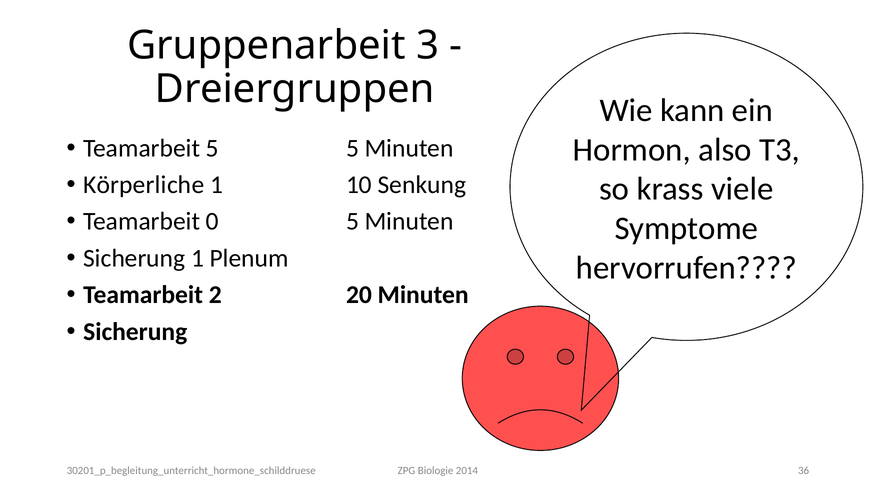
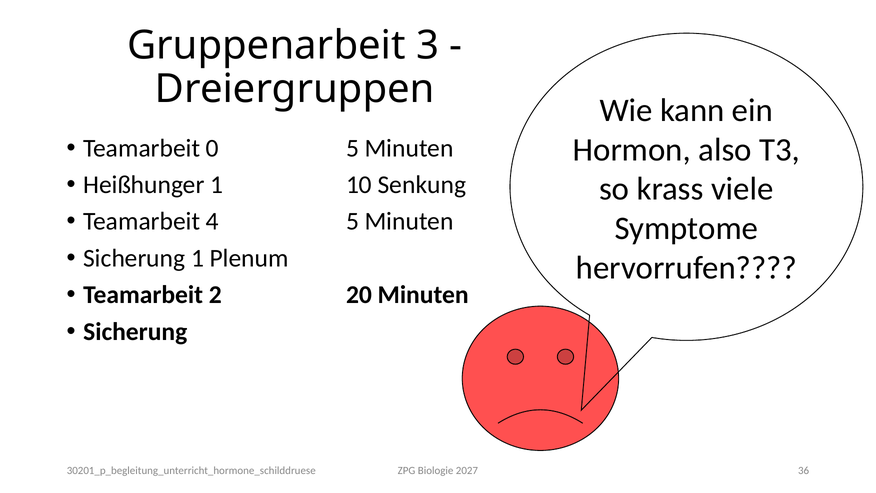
Teamarbeit 5: 5 -> 0
Körperliche: Körperliche -> Heißhunger
0: 0 -> 4
2014: 2014 -> 2027
